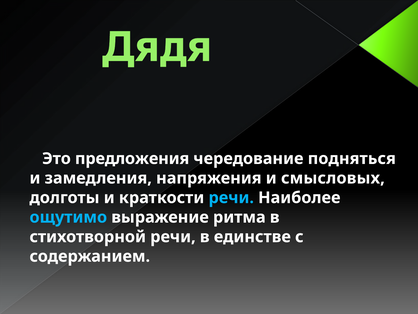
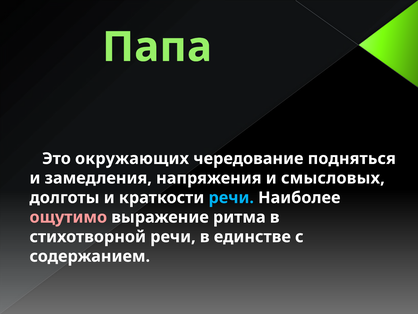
Дядя: Дядя -> Папа
предложения: предложения -> окружающих
ощутимо colour: light blue -> pink
